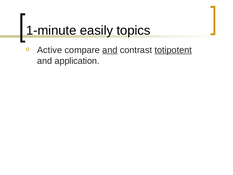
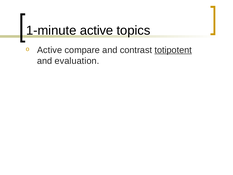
1-minute easily: easily -> active
and at (110, 50) underline: present -> none
application: application -> evaluation
